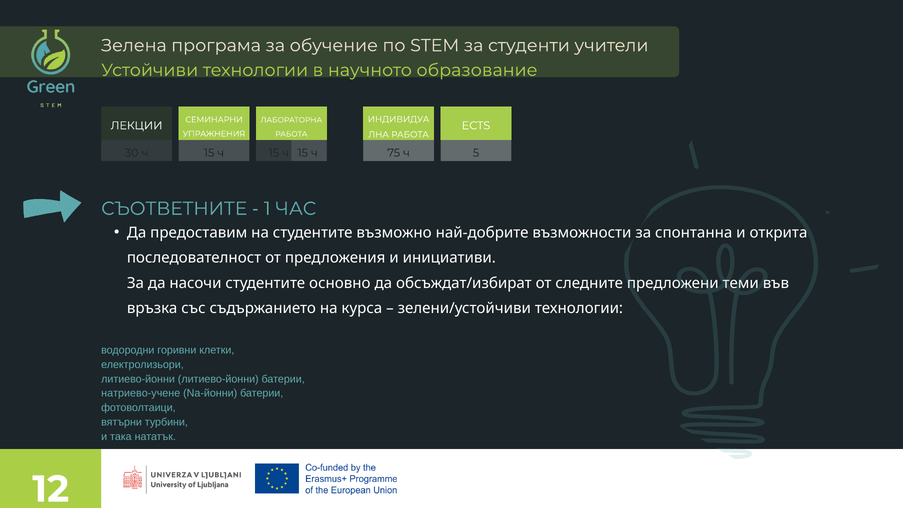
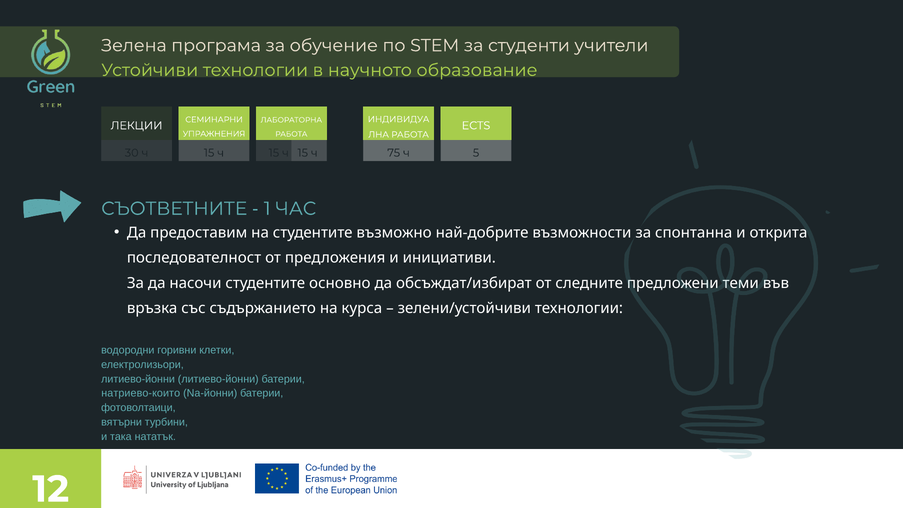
натриево-учене: натриево-учене -> натриево-които
